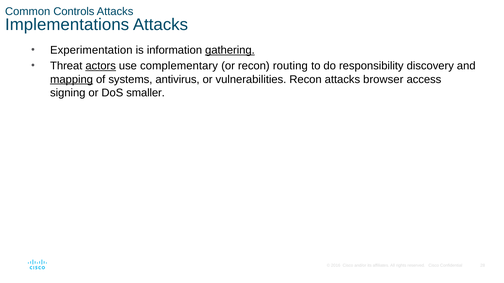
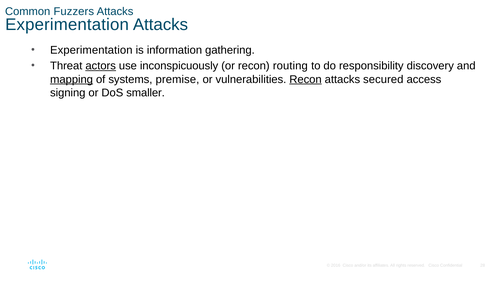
Controls: Controls -> Fuzzers
Implementations at (67, 25): Implementations -> Experimentation
gathering underline: present -> none
complementary: complementary -> inconspicuously
antivirus: antivirus -> premise
Recon at (306, 79) underline: none -> present
browser: browser -> secured
